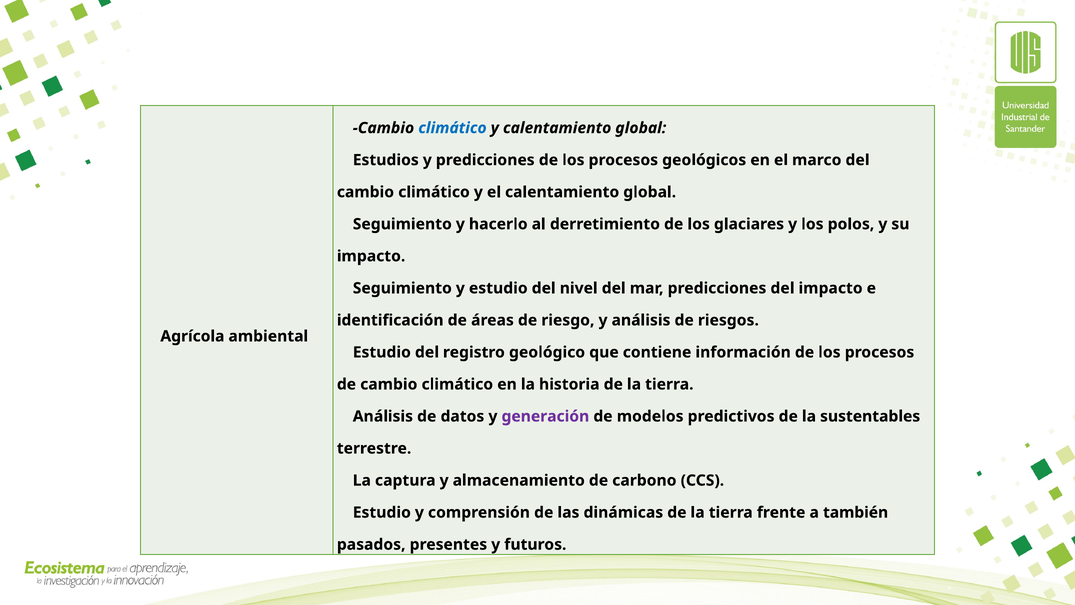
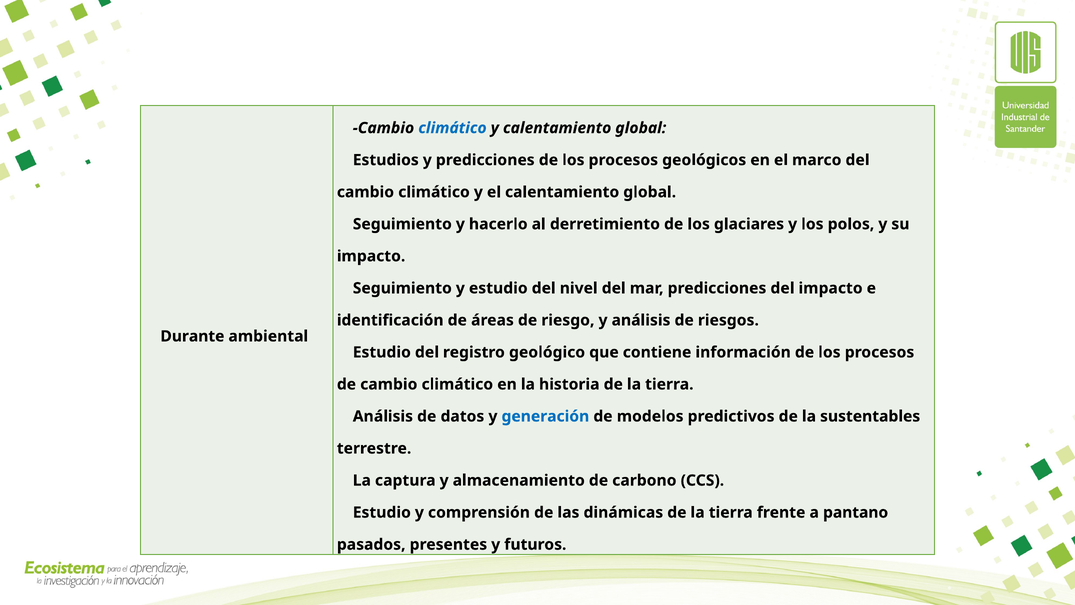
Agrícola: Agrícola -> Durante
generación colour: purple -> blue
también: también -> pantano
